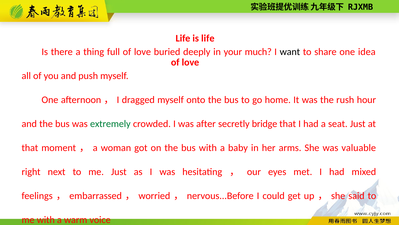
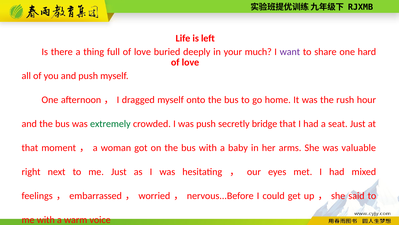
is life: life -> left
want colour: black -> purple
idea: idea -> hard
was after: after -> push
